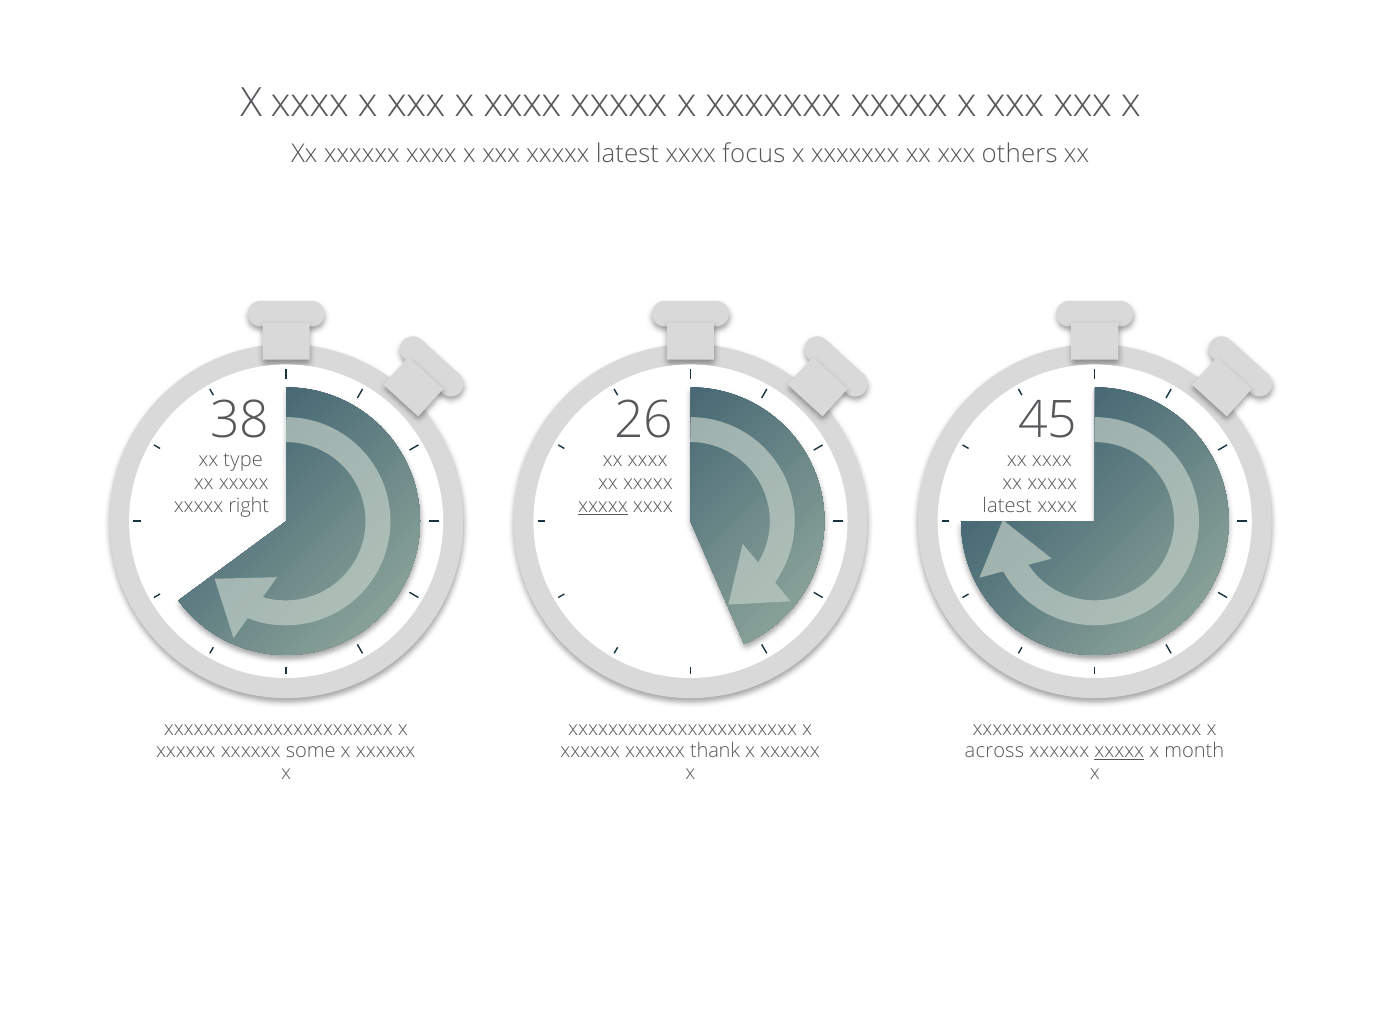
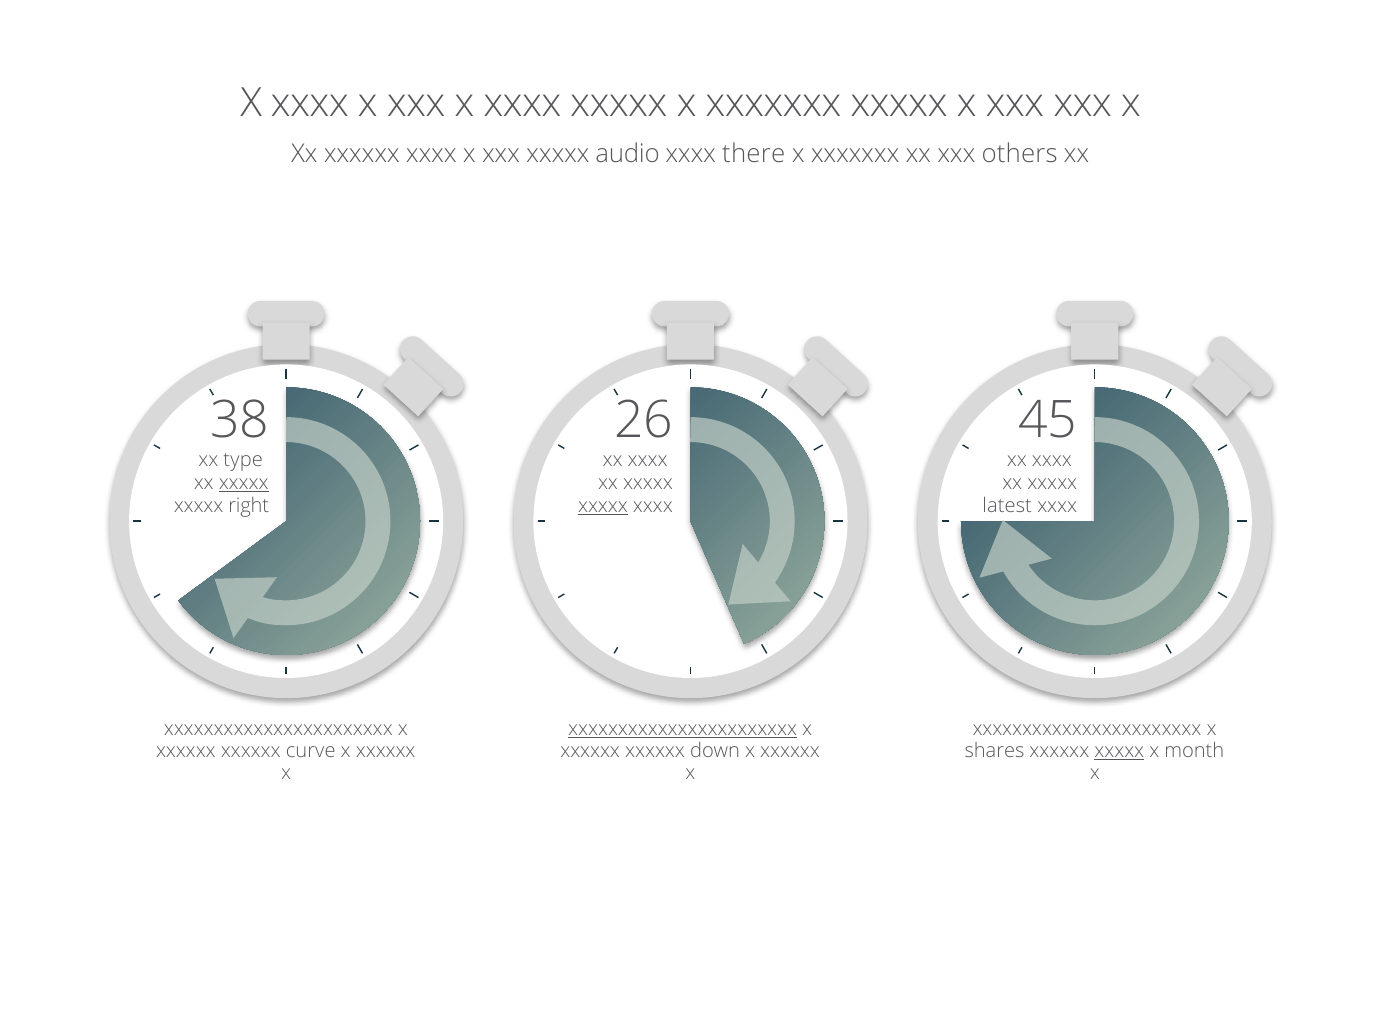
xxx xxxxx latest: latest -> audio
focus: focus -> there
xxxxx at (244, 484) underline: none -> present
xxxxxxxxxxxxxxxxxxxxxxx at (683, 730) underline: none -> present
some: some -> curve
thank: thank -> down
across: across -> shares
